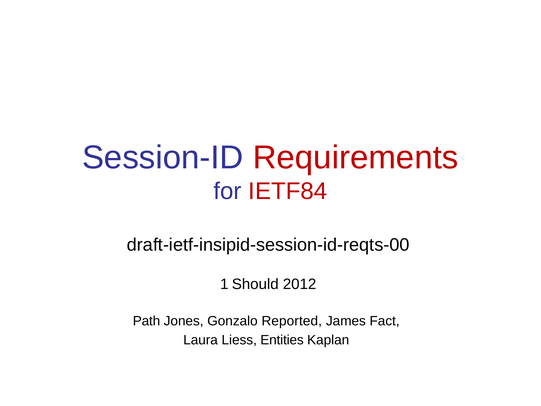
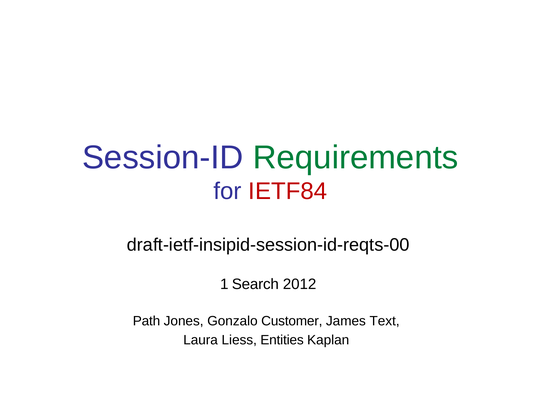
Requirements colour: red -> green
Should: Should -> Search
Reported: Reported -> Customer
Fact: Fact -> Text
